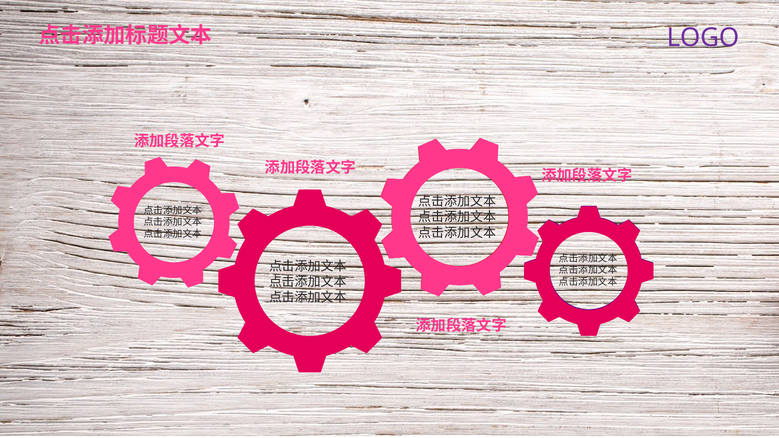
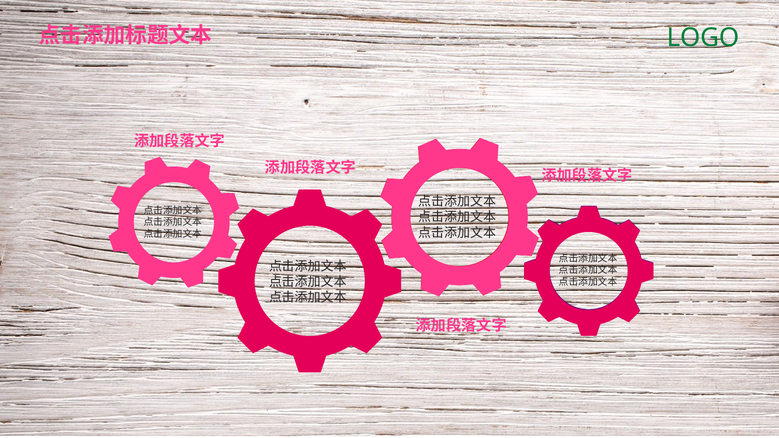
LOGO colour: purple -> green
